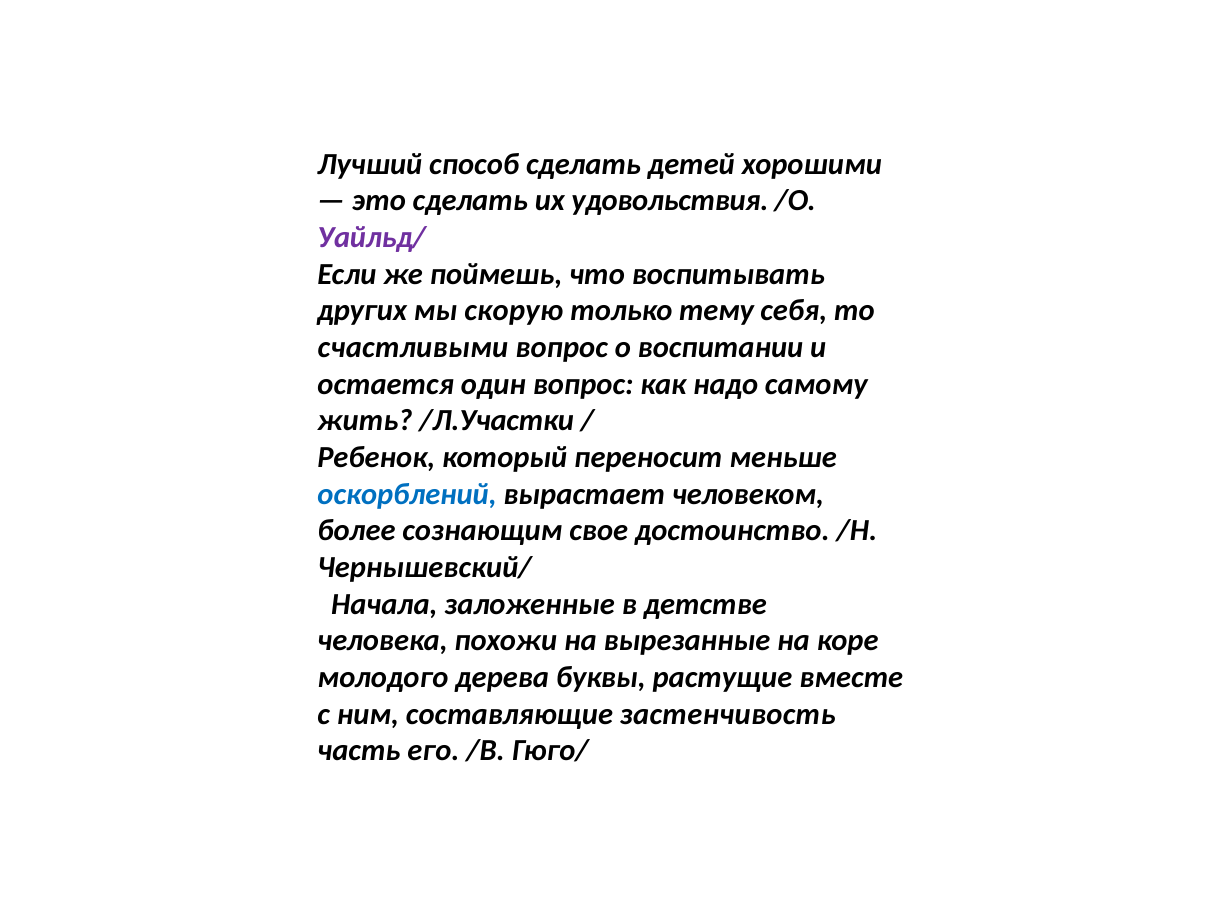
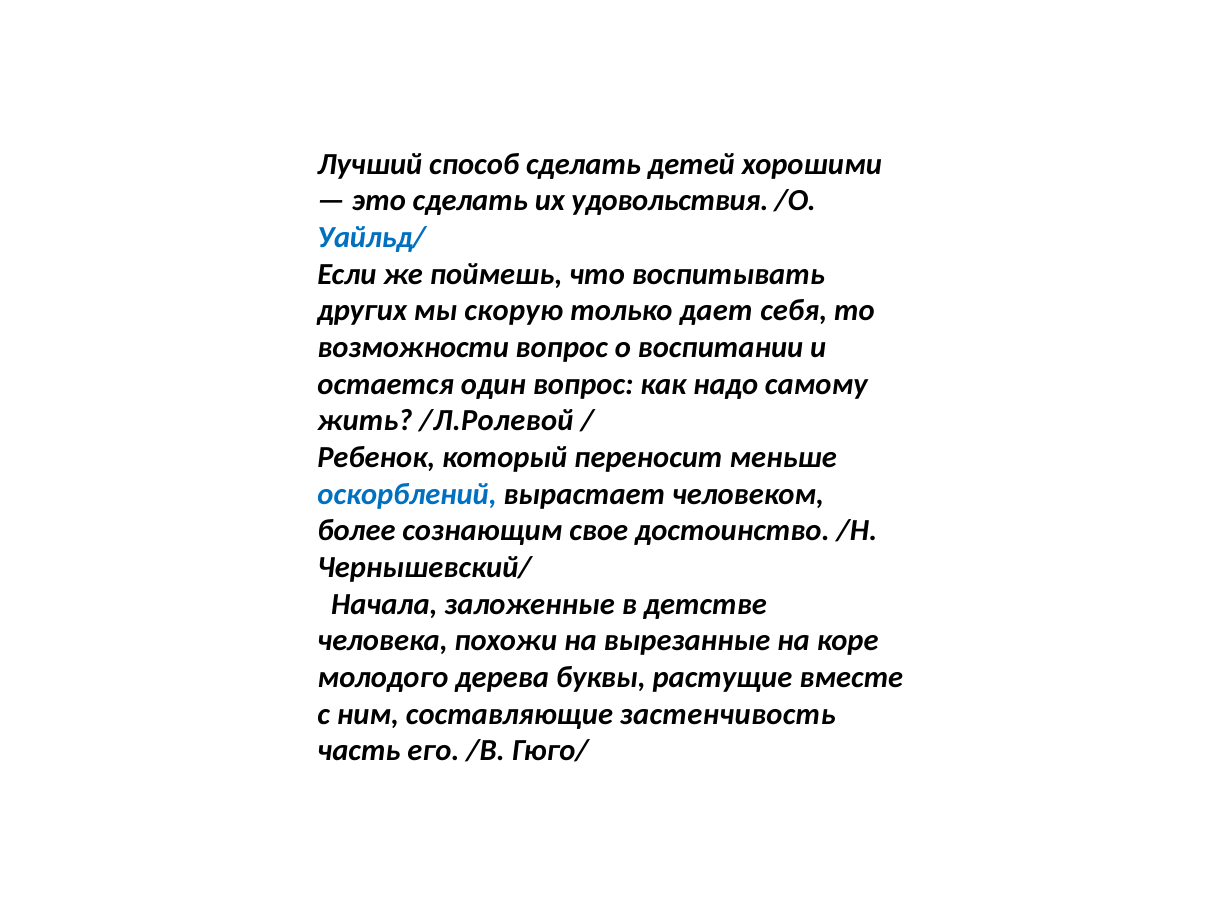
Уайльд/ colour: purple -> blue
тему: тему -> дает
счастливыми: счастливыми -> возможности
/Л.Участки: /Л.Участки -> /Л.Ролевой
